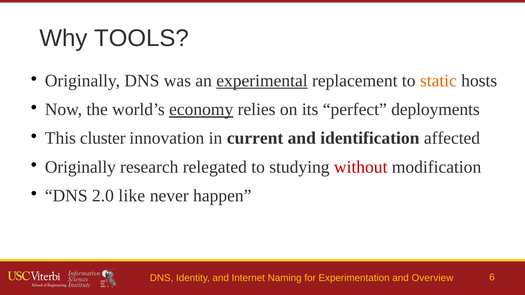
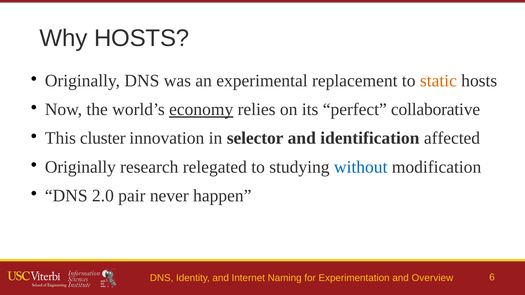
Why TOOLS: TOOLS -> HOSTS
experimental underline: present -> none
deployments: deployments -> collaborative
current: current -> selector
without colour: red -> blue
like: like -> pair
